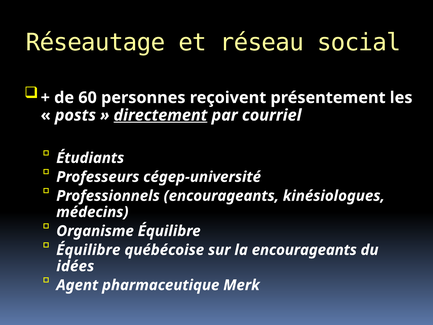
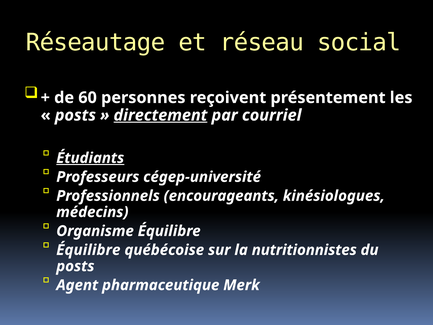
Étudiants underline: none -> present
la encourageants: encourageants -> nutritionnistes
idées at (75, 266): idées -> posts
